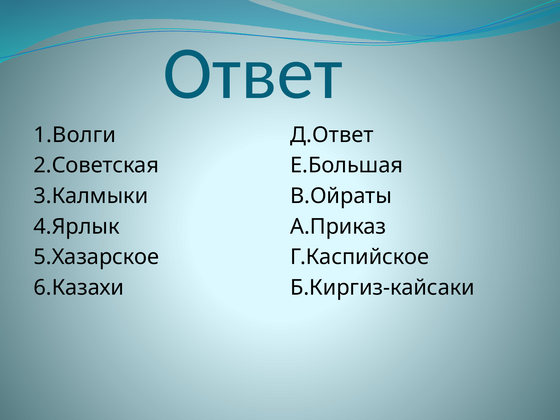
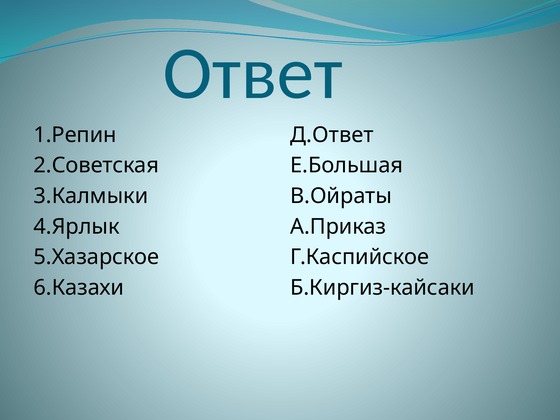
1.Волги: 1.Волги -> 1.Репин
